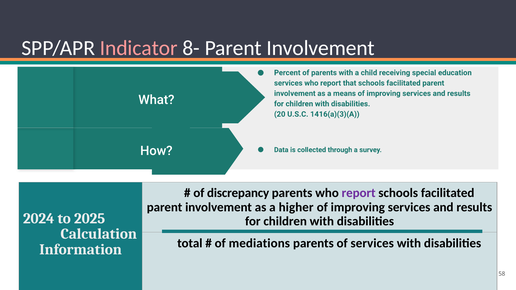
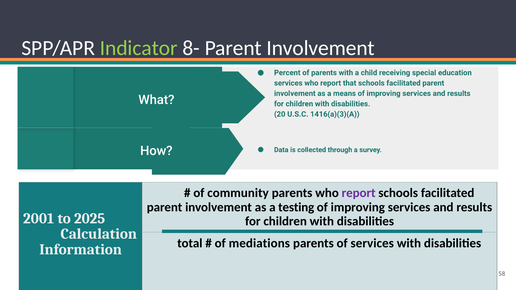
Indicator colour: pink -> light green
discrepancy: discrepancy -> community
higher: higher -> testing
2024: 2024 -> 2001
